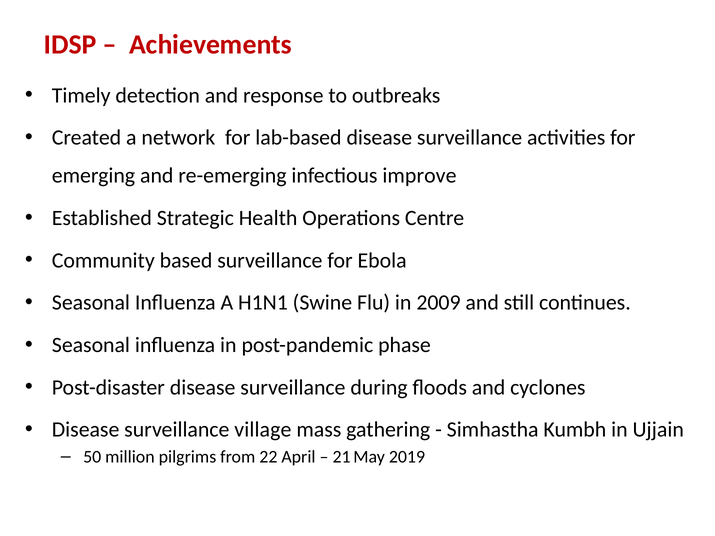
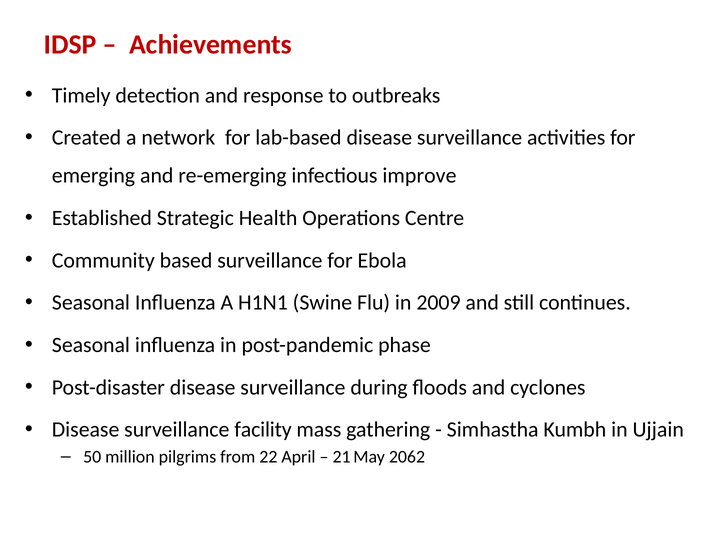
village: village -> facility
2019: 2019 -> 2062
